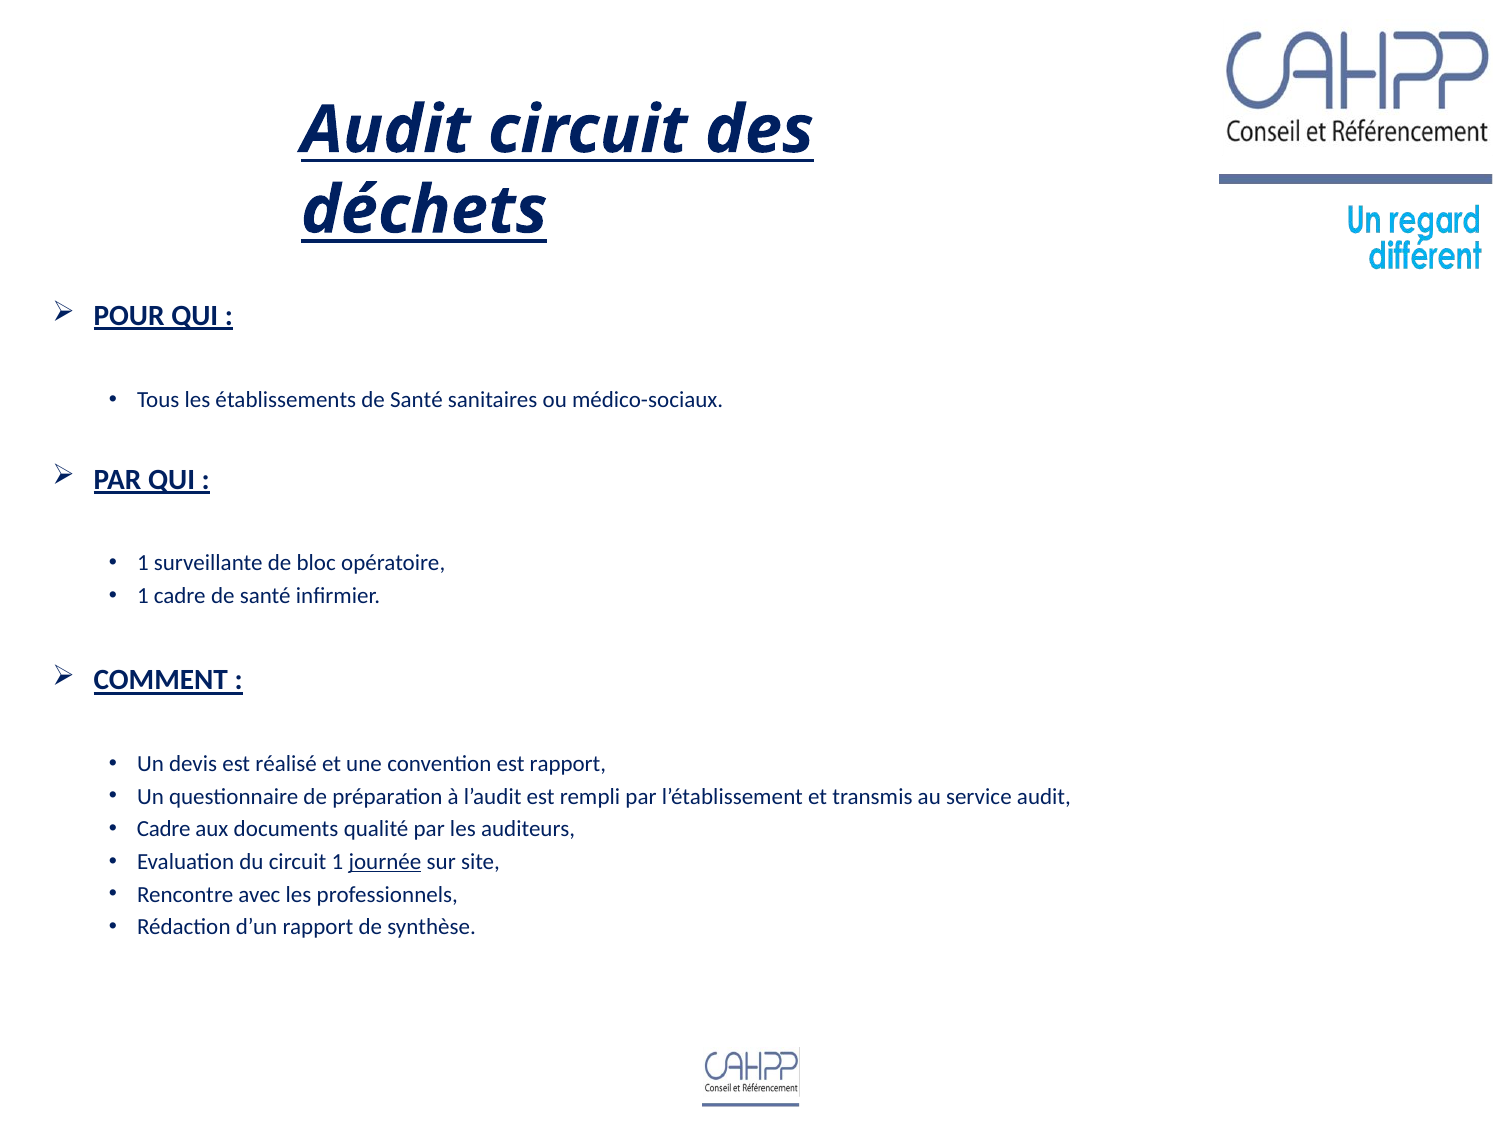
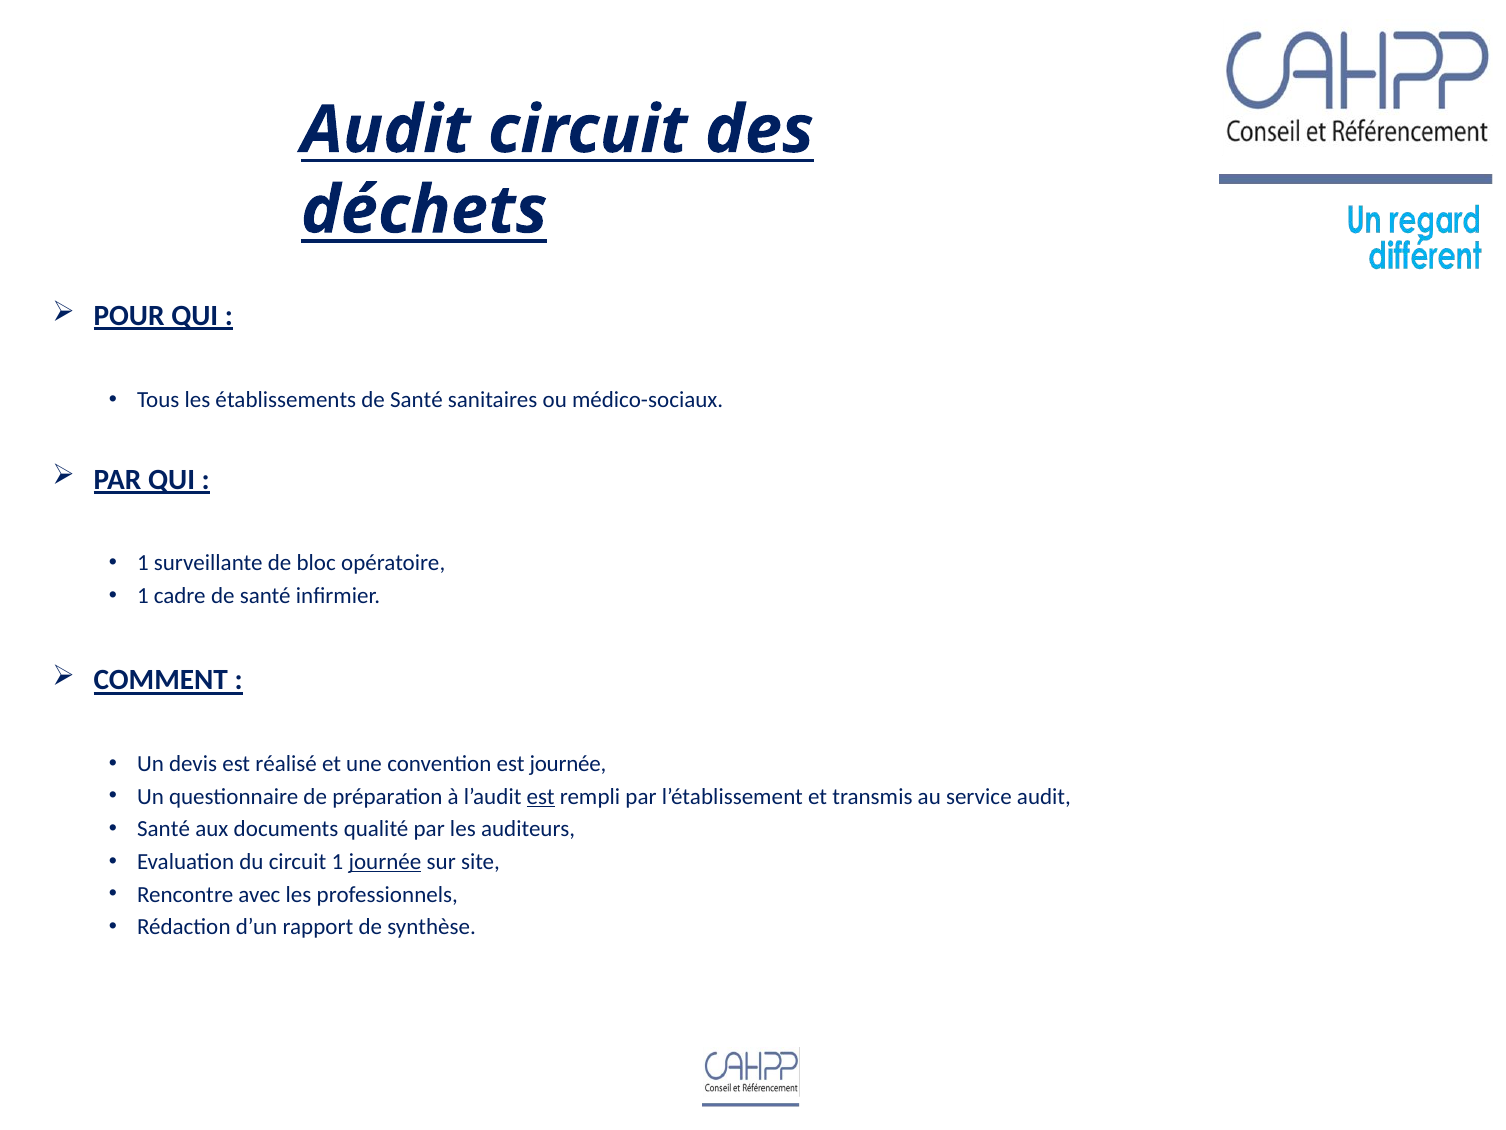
est rapport: rapport -> journée
est at (541, 796) underline: none -> present
Cadre at (164, 829): Cadre -> Santé
